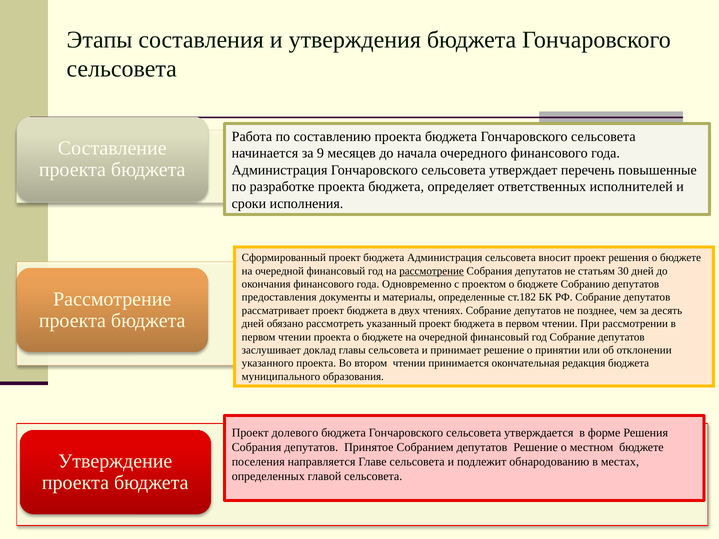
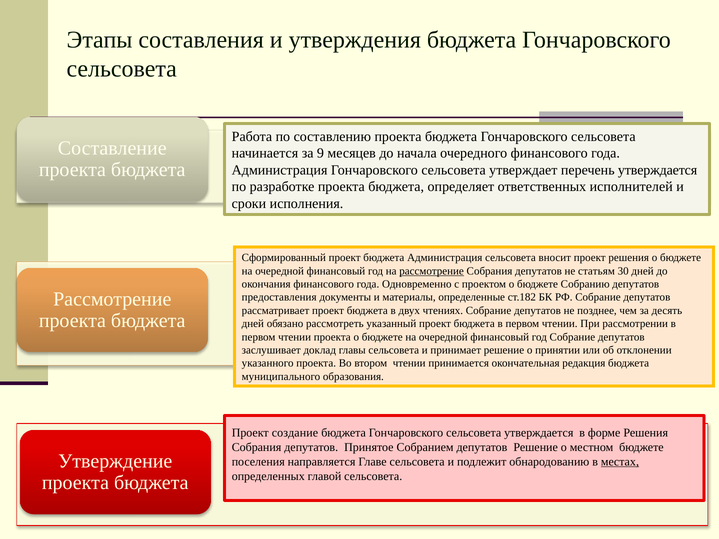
перечень повышенные: повышенные -> утверждается
долевого: долевого -> создание
местах underline: none -> present
